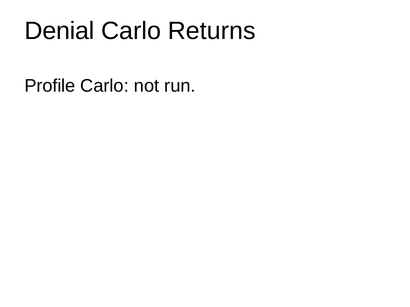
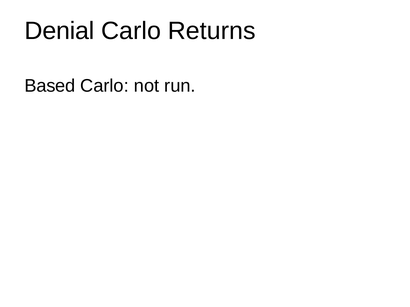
Profile: Profile -> Based
